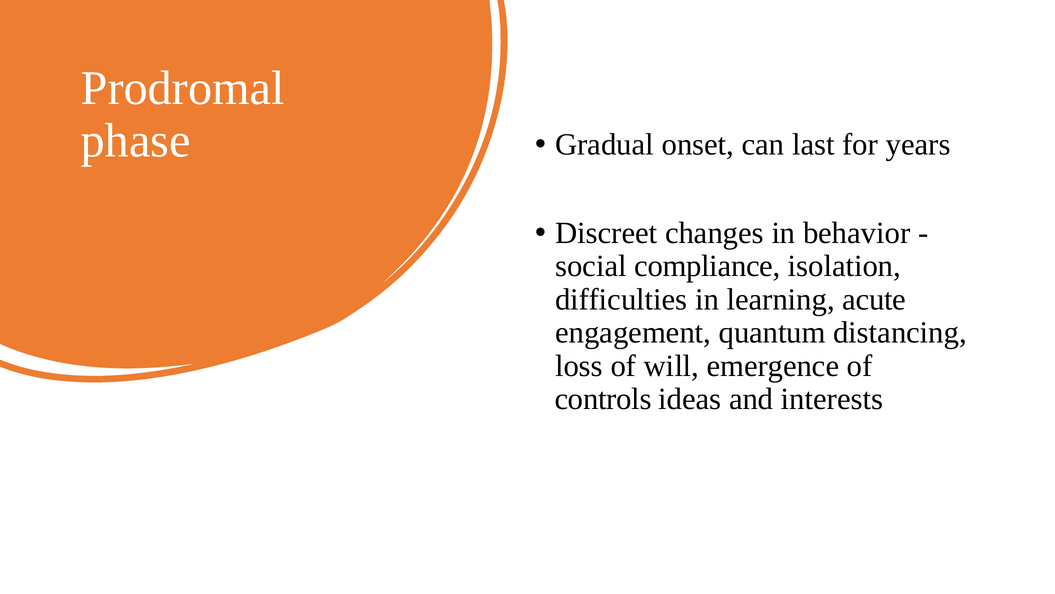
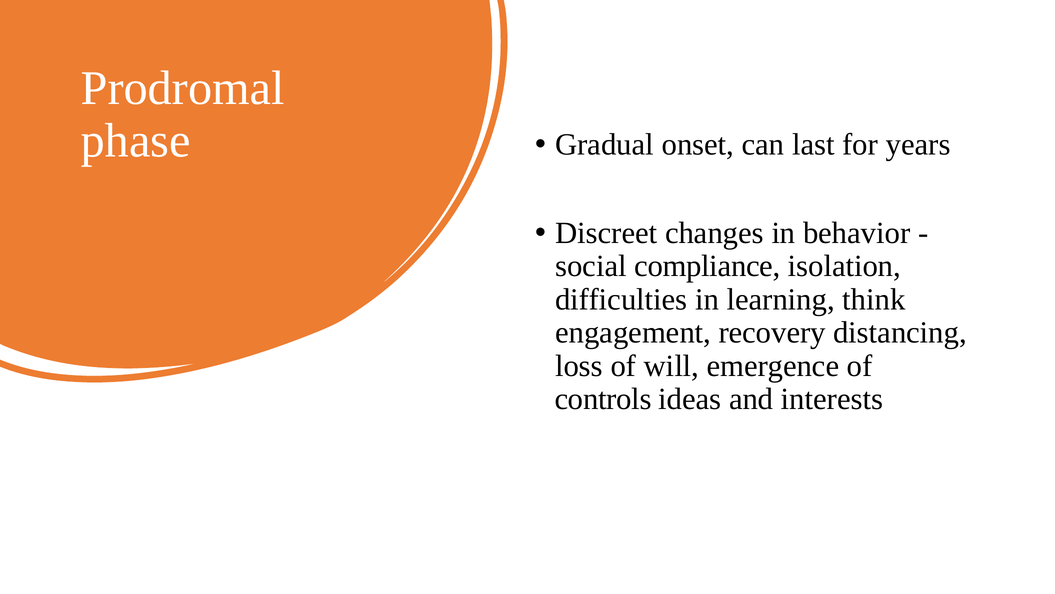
acute: acute -> think
quantum: quantum -> recovery
